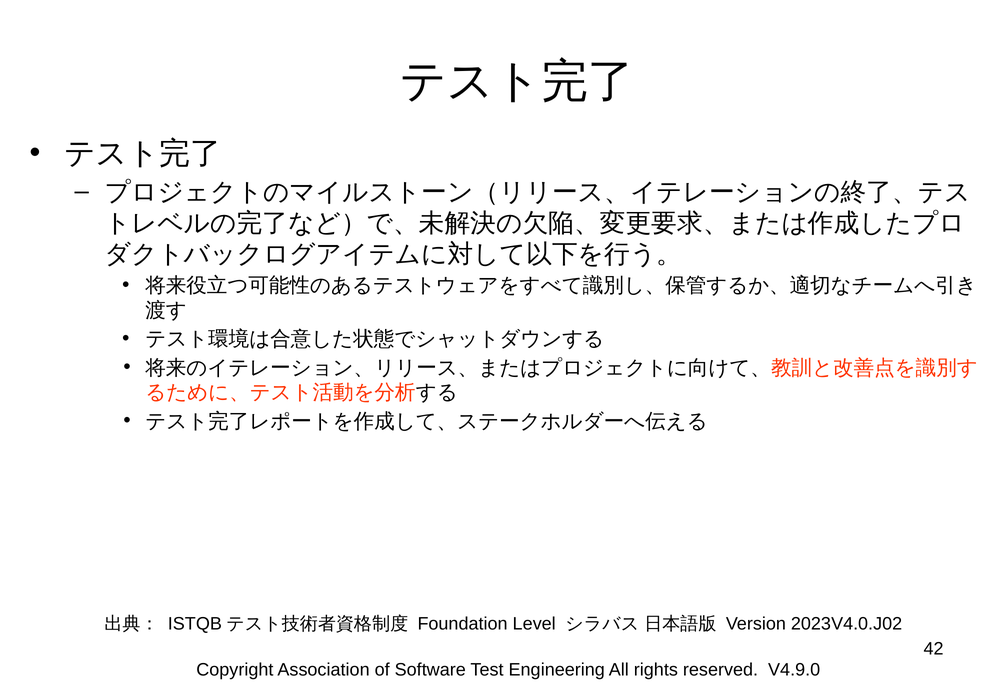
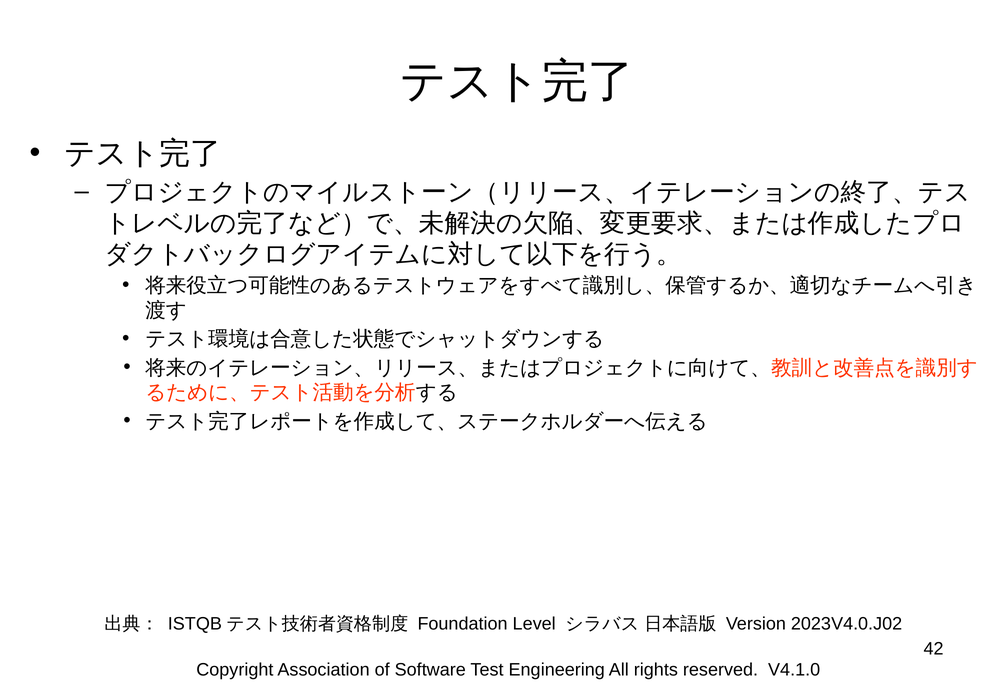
V4.9.0: V4.9.0 -> V4.1.0
